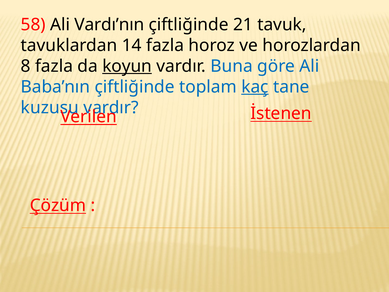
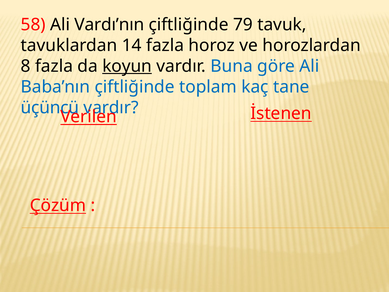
21: 21 -> 79
kaç underline: present -> none
kuzusu: kuzusu -> üçüncü
